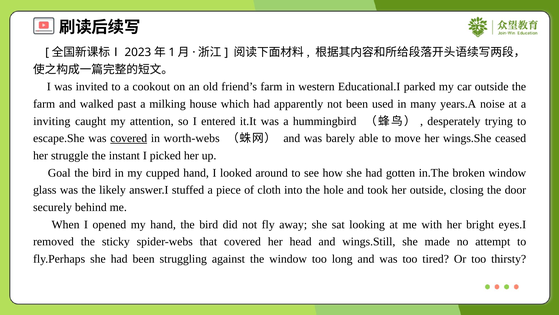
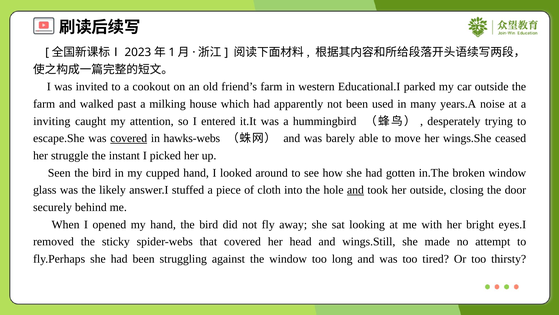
worth-webs: worth-webs -> hawks-webs
Goal: Goal -> Seen
and at (355, 190) underline: none -> present
